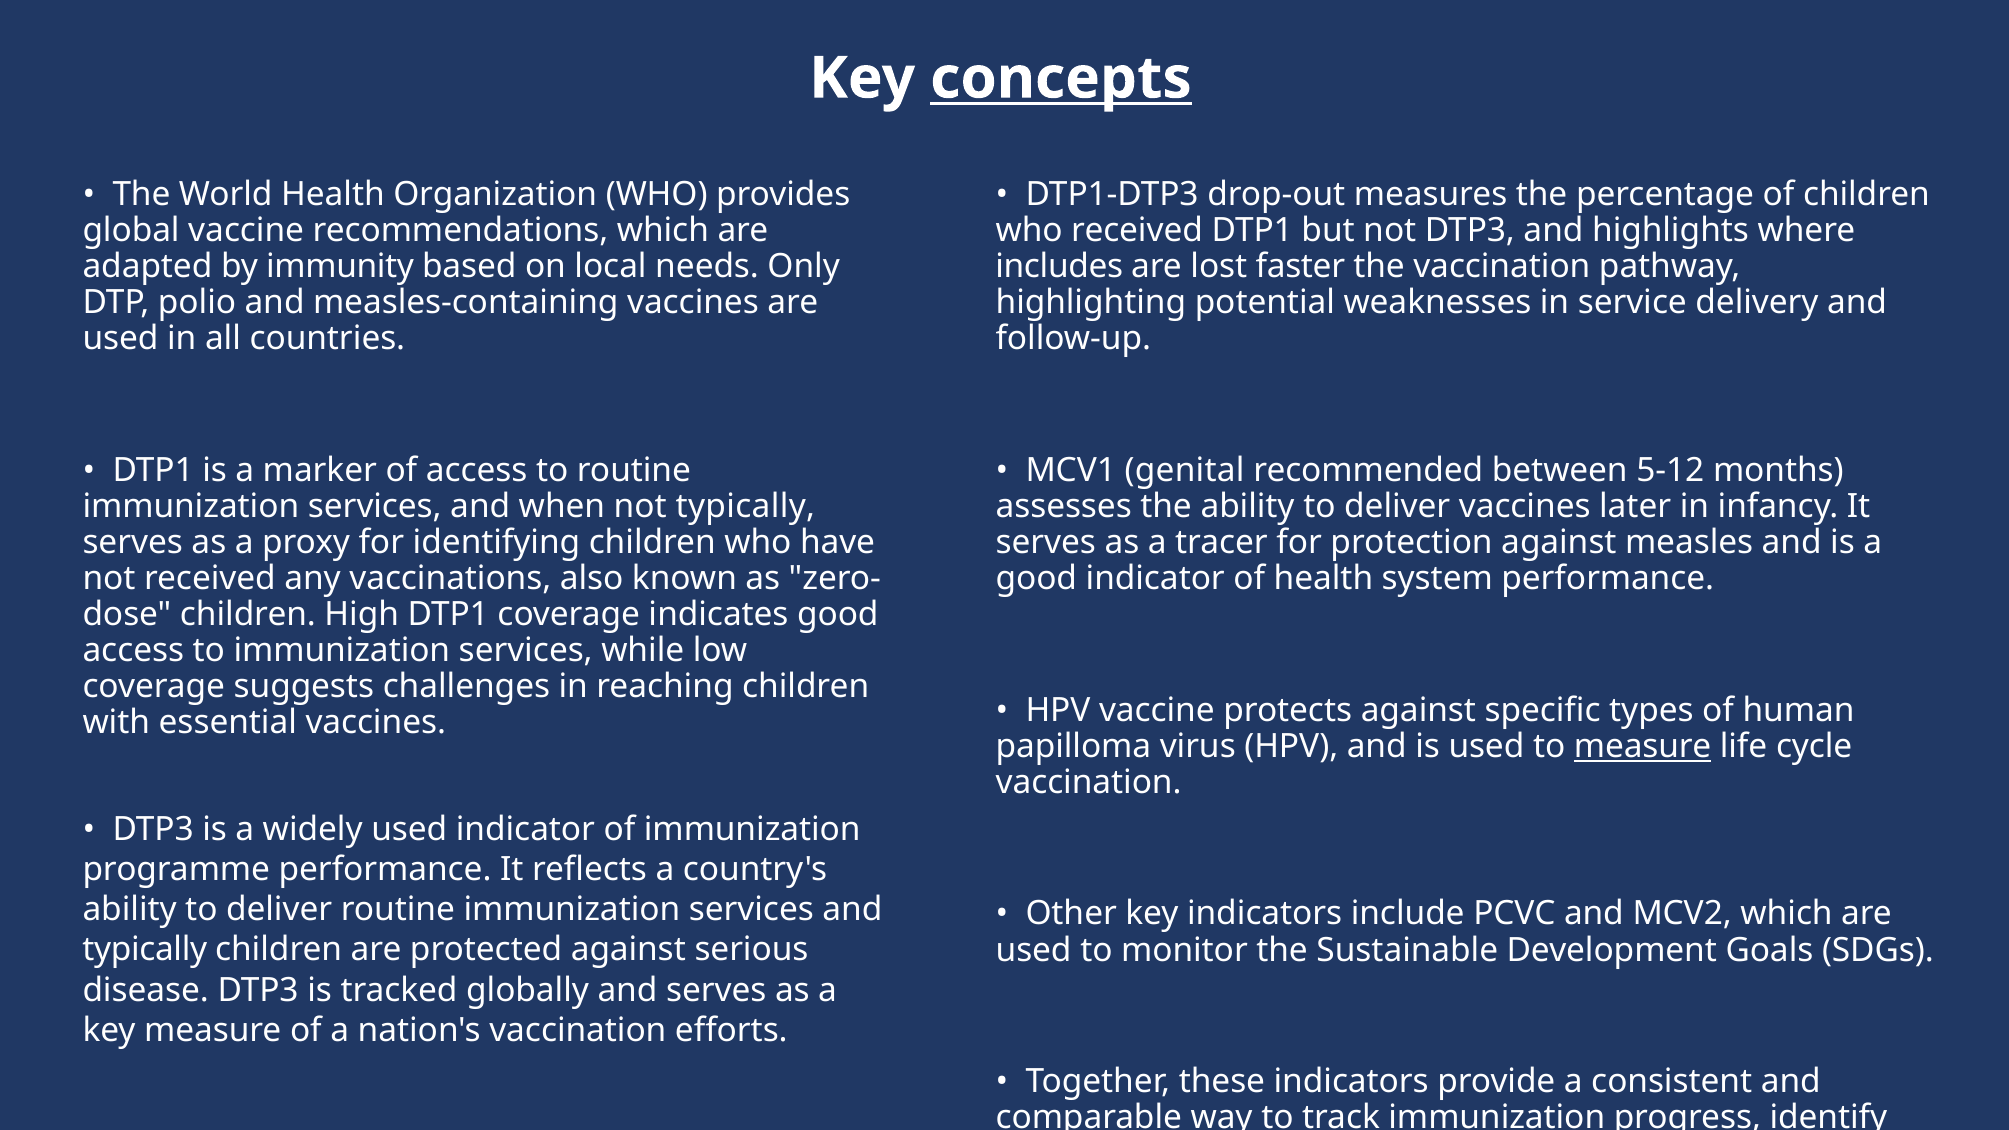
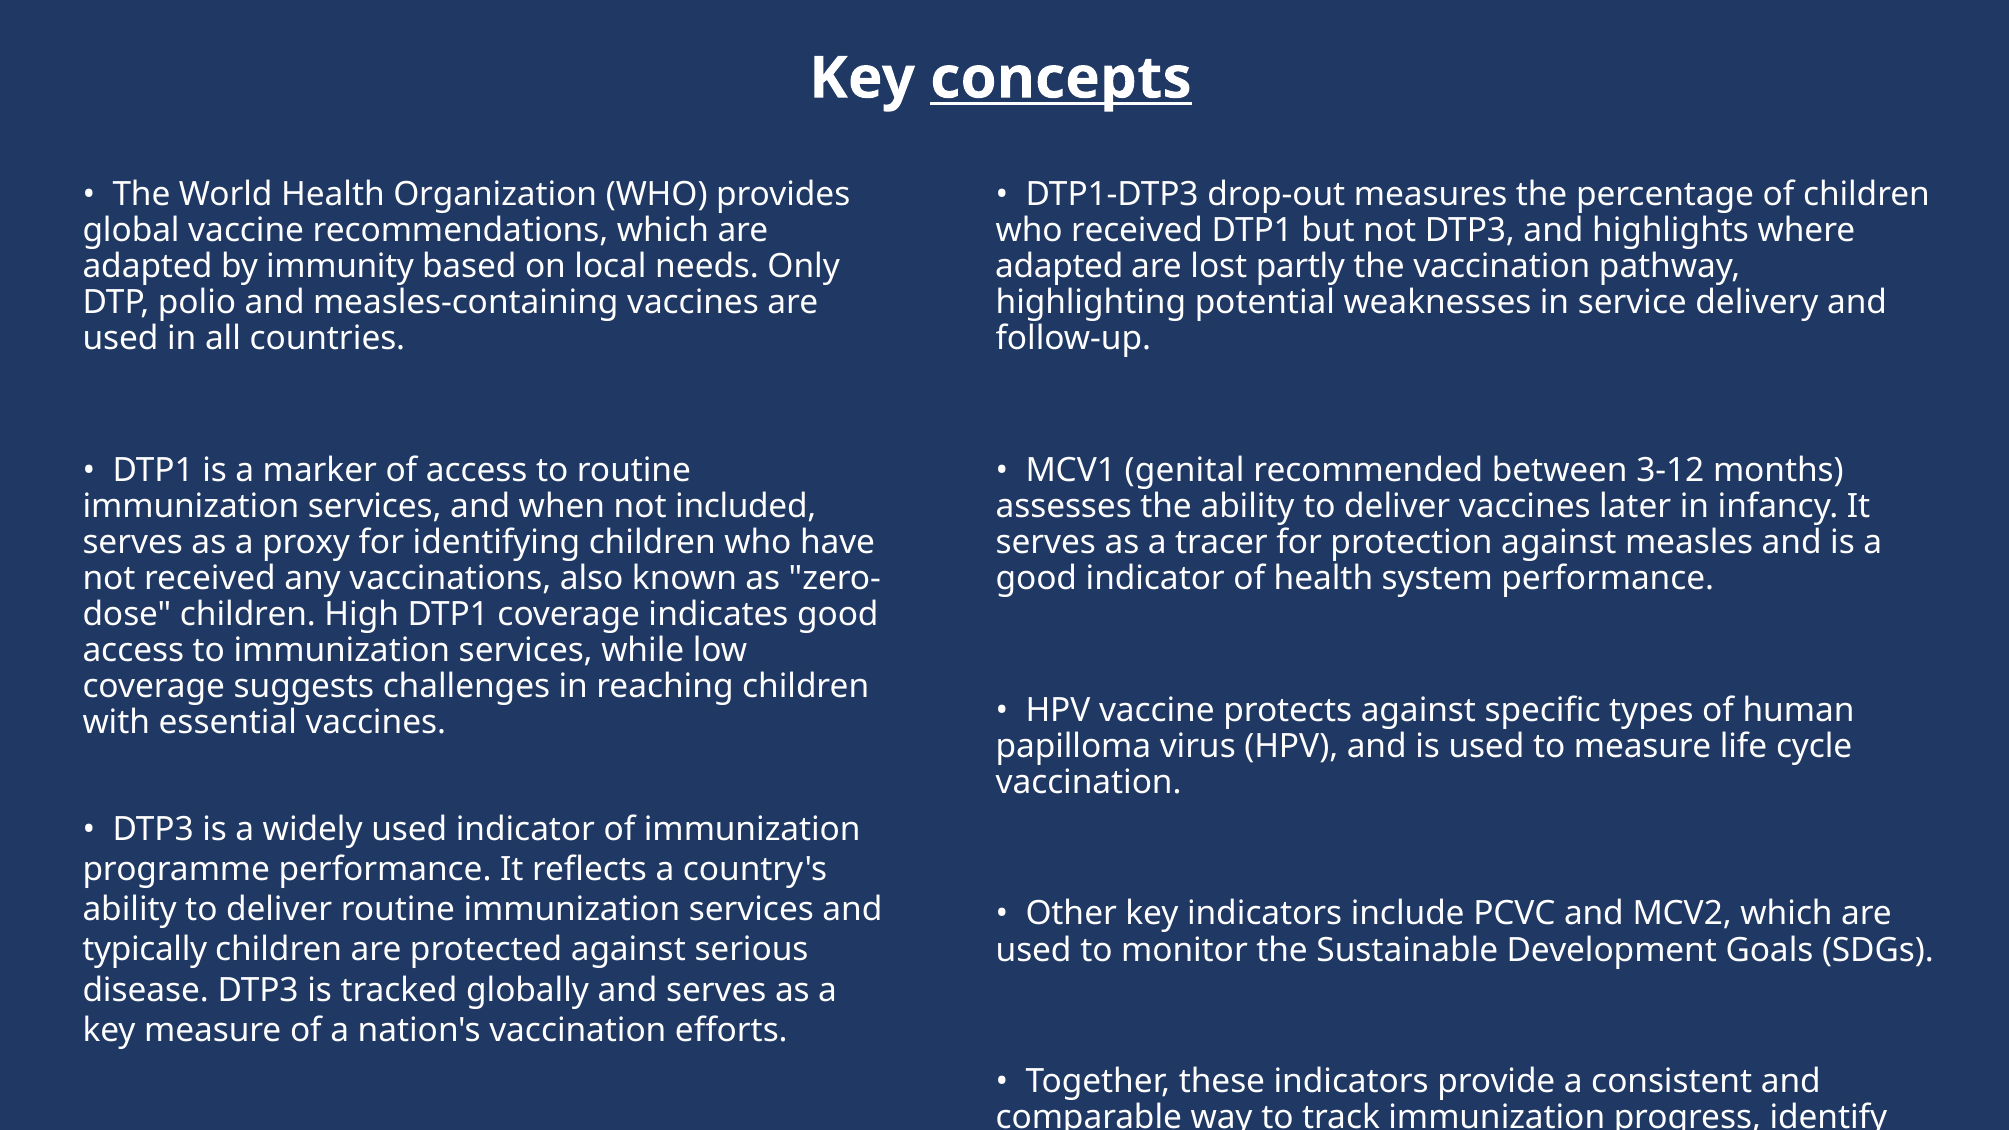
includes at (1059, 266): includes -> adapted
faster: faster -> partly
5-12: 5-12 -> 3-12
not typically: typically -> included
measure at (1643, 746) underline: present -> none
